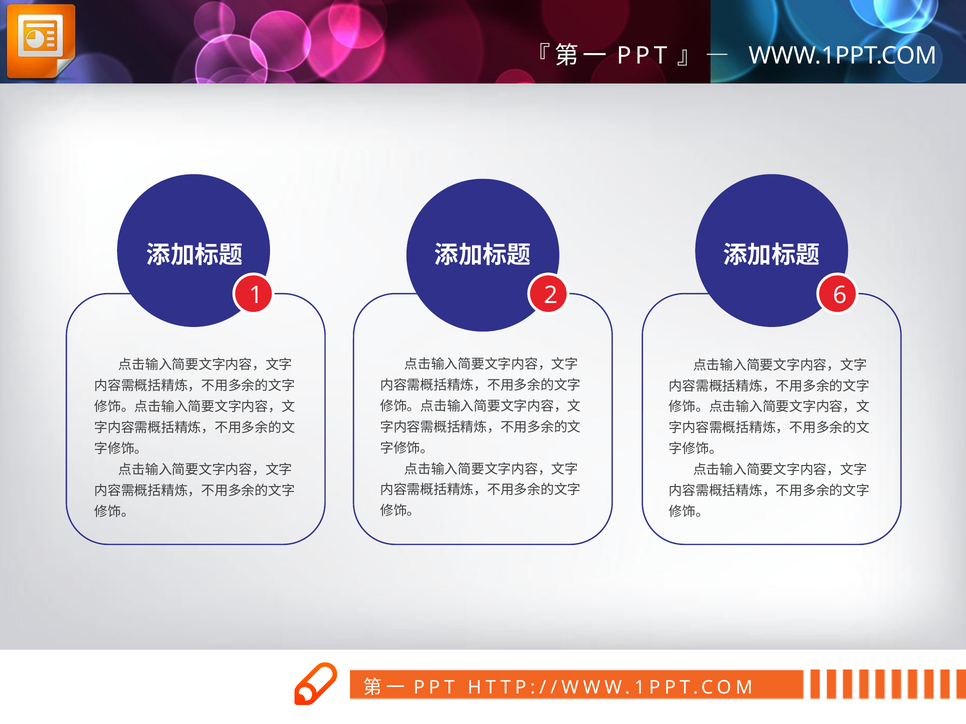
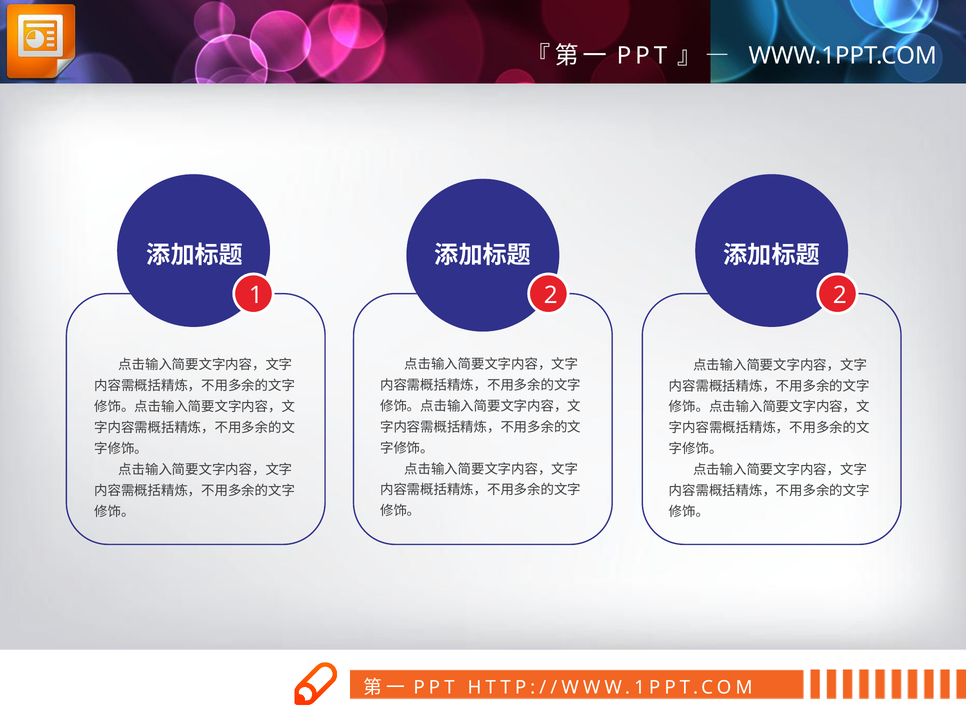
2 6: 6 -> 2
